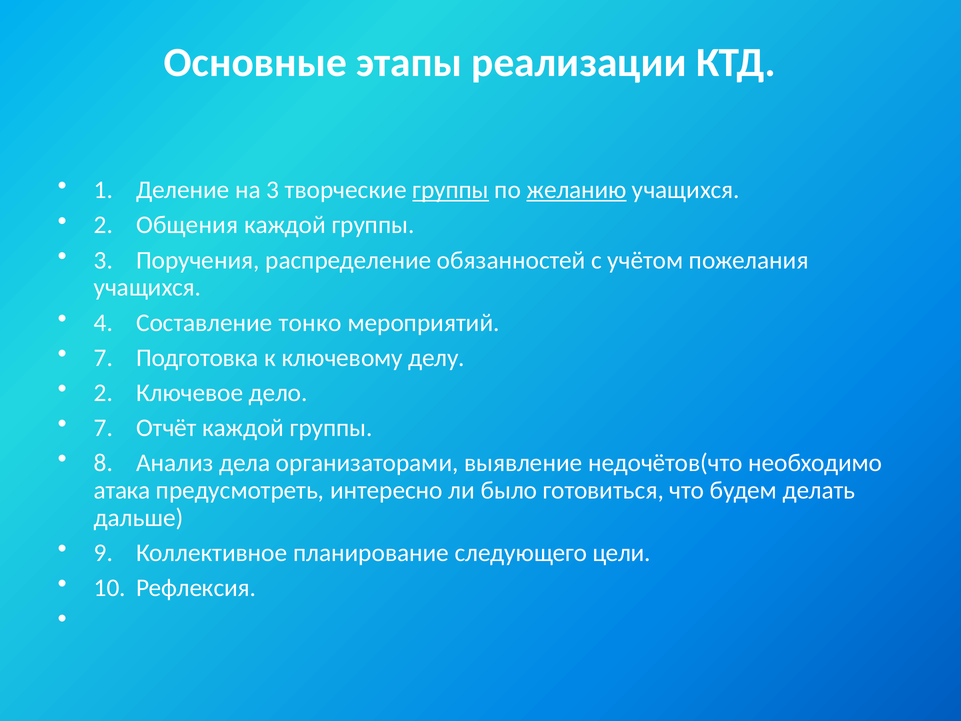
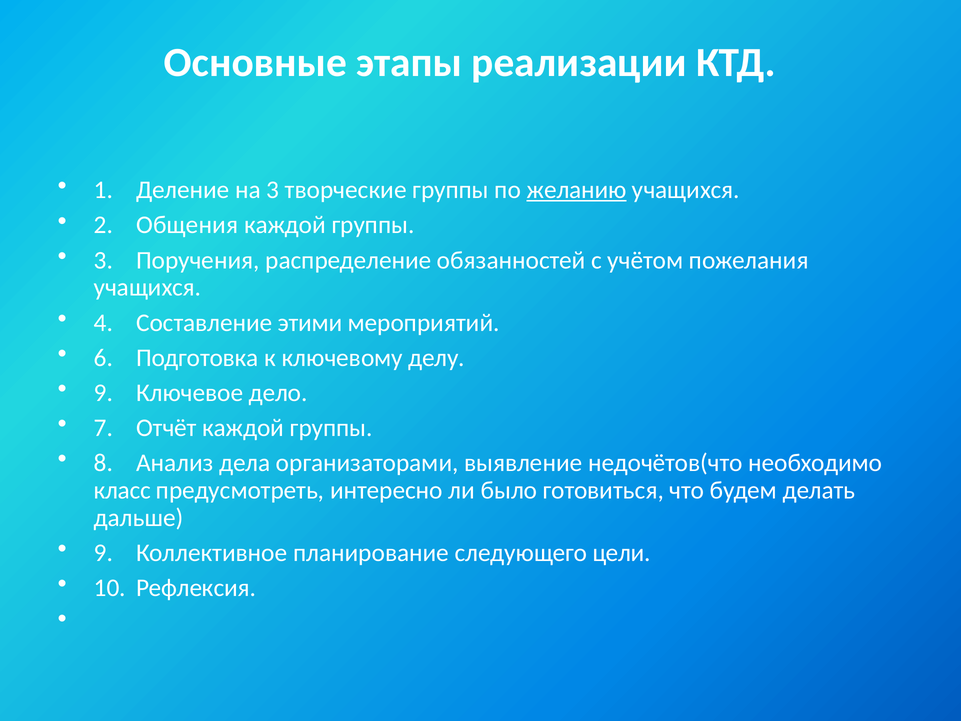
группы at (451, 190) underline: present -> none
тонко: тонко -> этими
7 at (103, 358): 7 -> 6
2 at (103, 393): 2 -> 9
атака: атака -> класс
